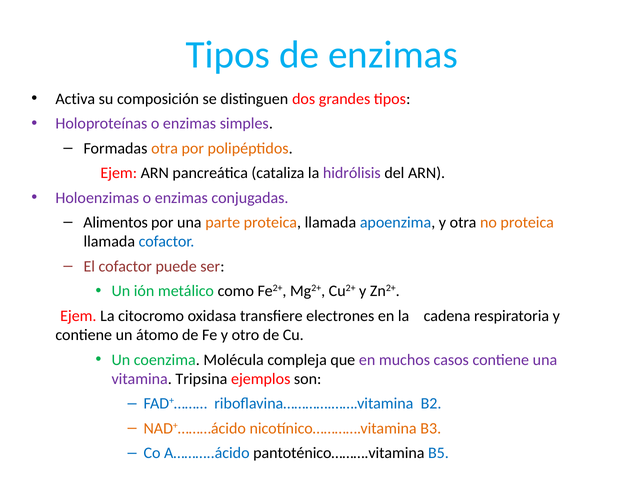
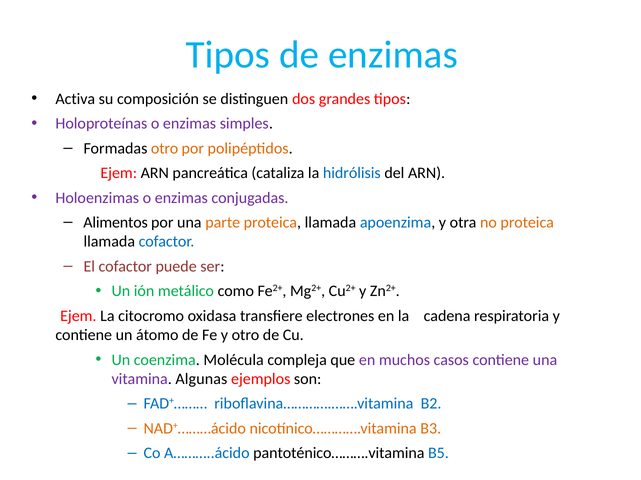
Formadas otra: otra -> otro
hidrólisis colour: purple -> blue
Tripsina: Tripsina -> Algunas
